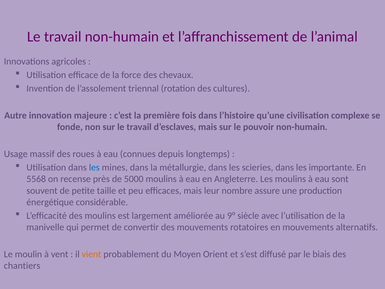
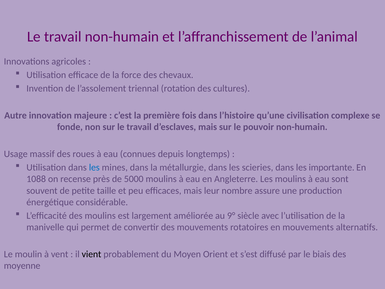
5568: 5568 -> 1088
vient colour: orange -> black
chantiers: chantiers -> moyenne
